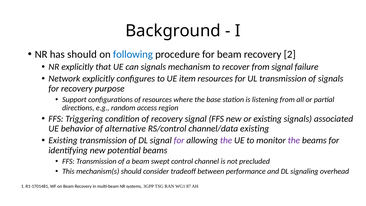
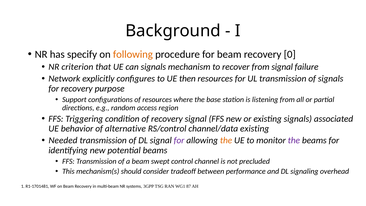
has should: should -> specify
following colour: blue -> orange
2: 2 -> 0
NR explicitly: explicitly -> criterion
item: item -> then
Existing at (63, 140): Existing -> Needed
the at (226, 140) colour: purple -> orange
